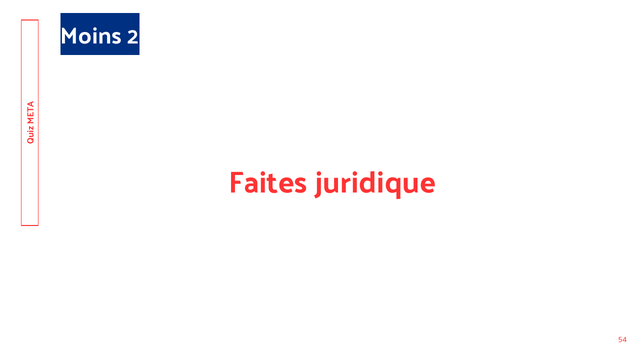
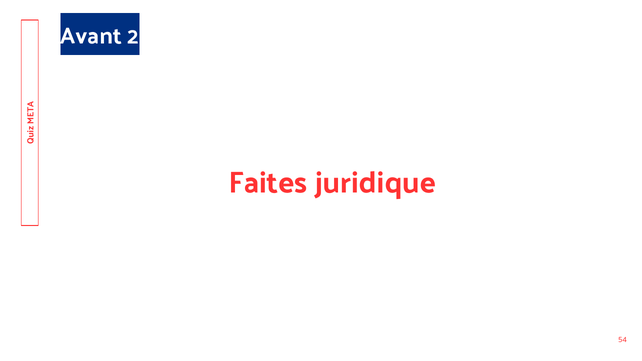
Moins: Moins -> Avant
